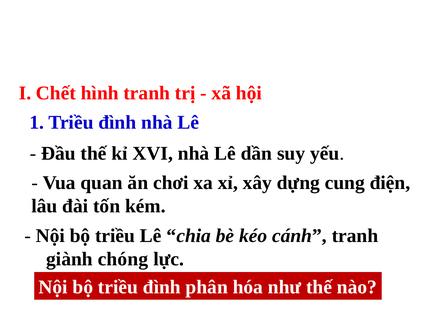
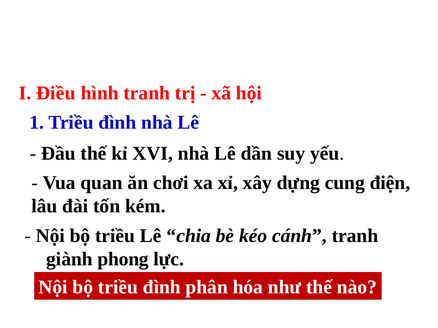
Chết: Chết -> Điều
chóng: chóng -> phong
